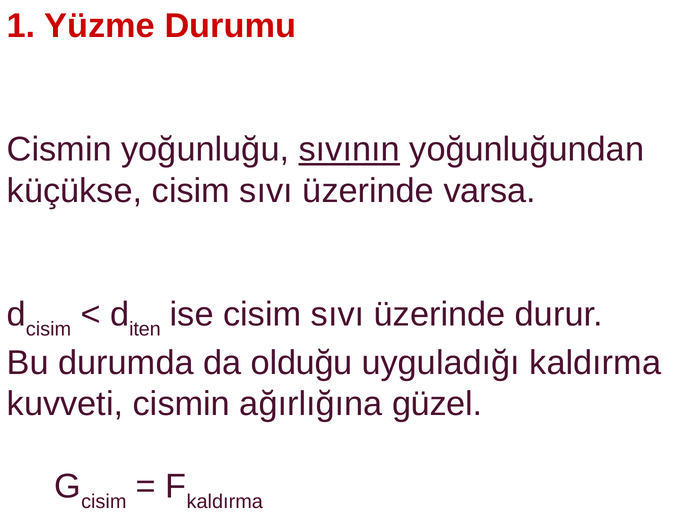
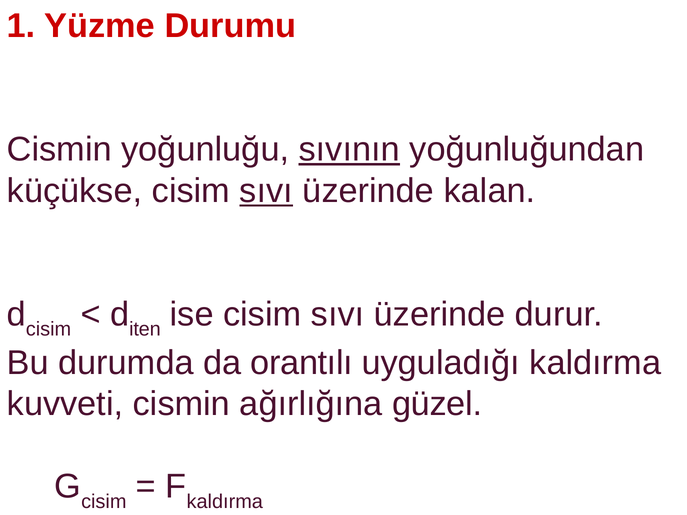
sıvı at (266, 191) underline: none -> present
varsa: varsa -> kalan
olduğu: olduğu -> orantılı
